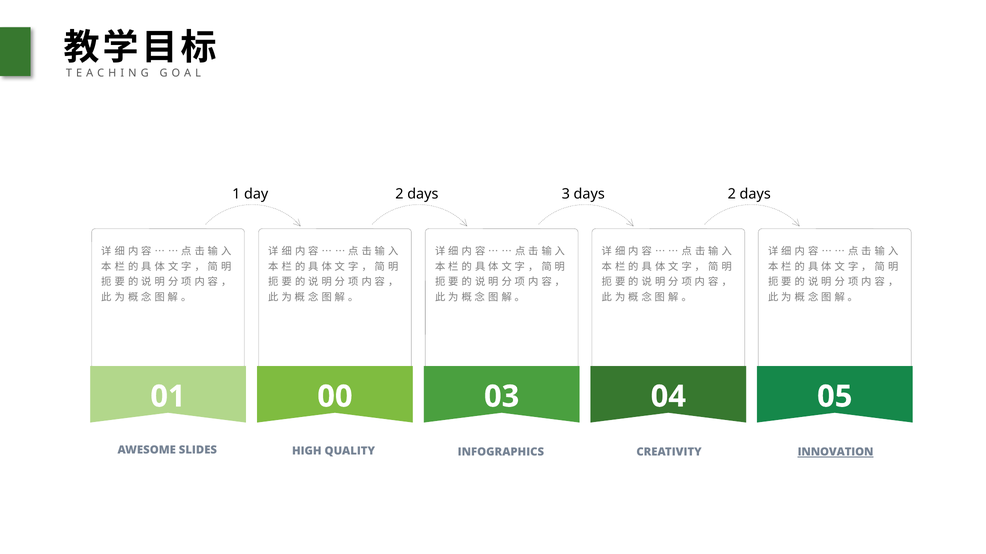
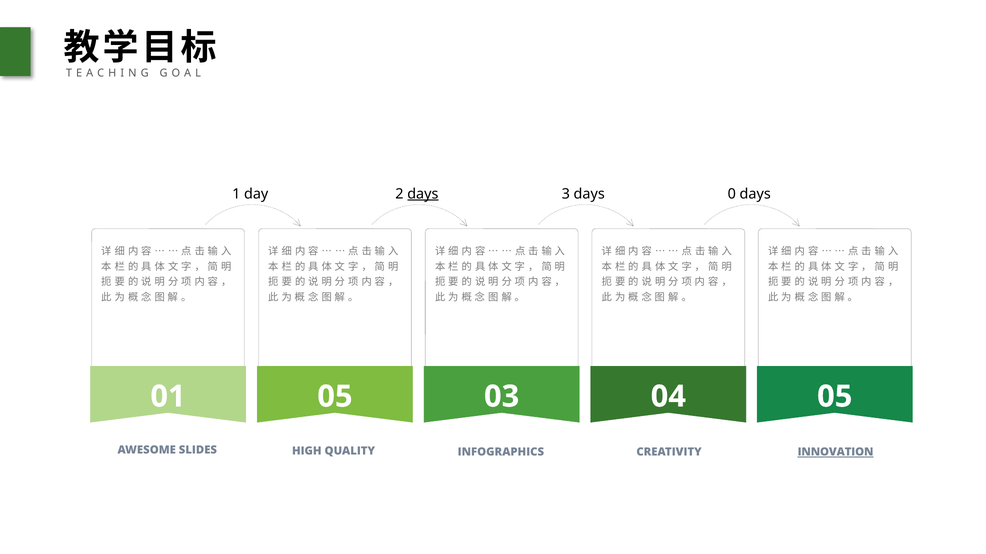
days at (423, 194) underline: none -> present
days 2: 2 -> 0
01 00: 00 -> 05
